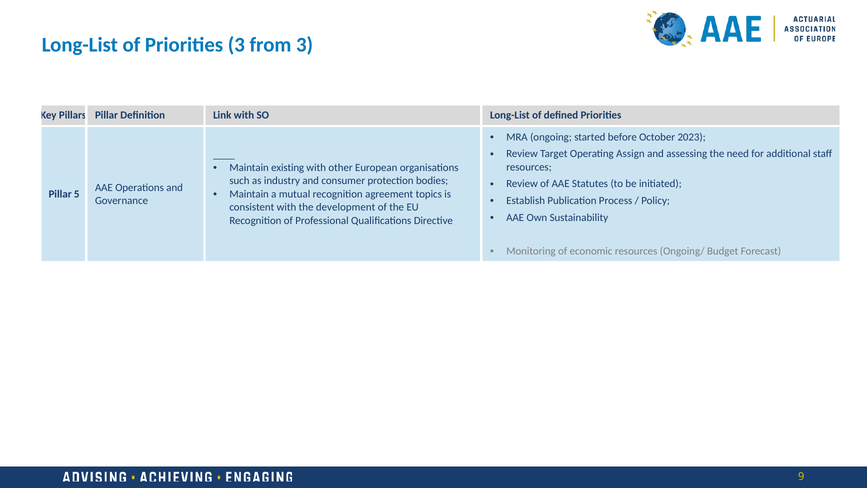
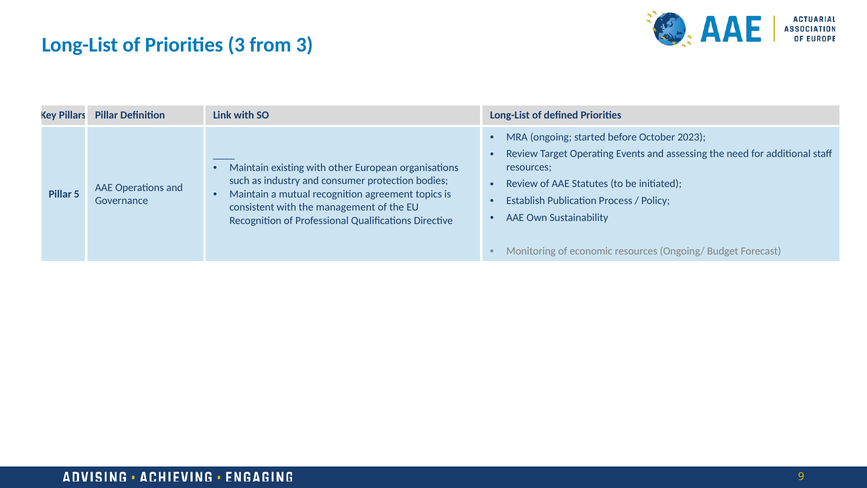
Assign: Assign -> Events
development: development -> management
